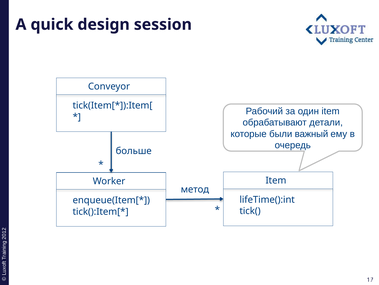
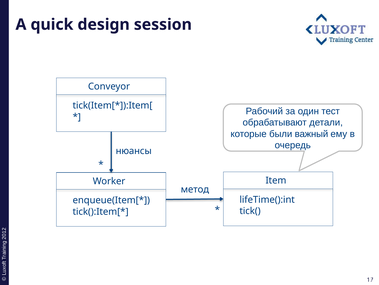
один item: item -> тест
больше: больше -> нюансы
